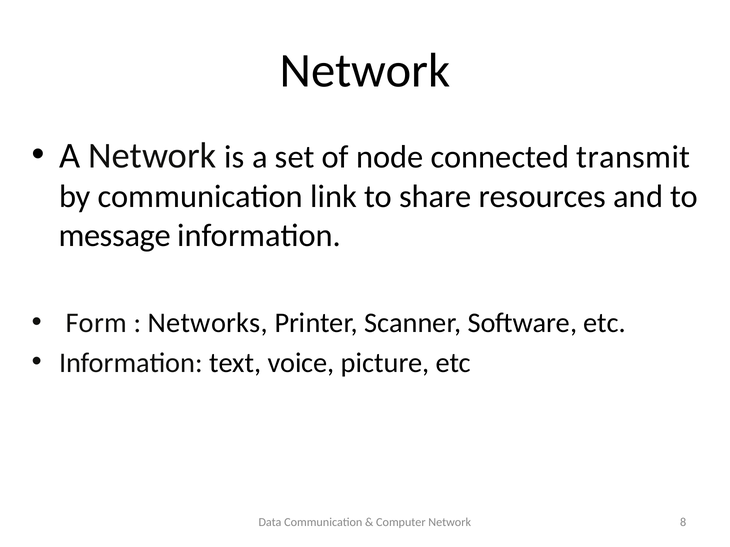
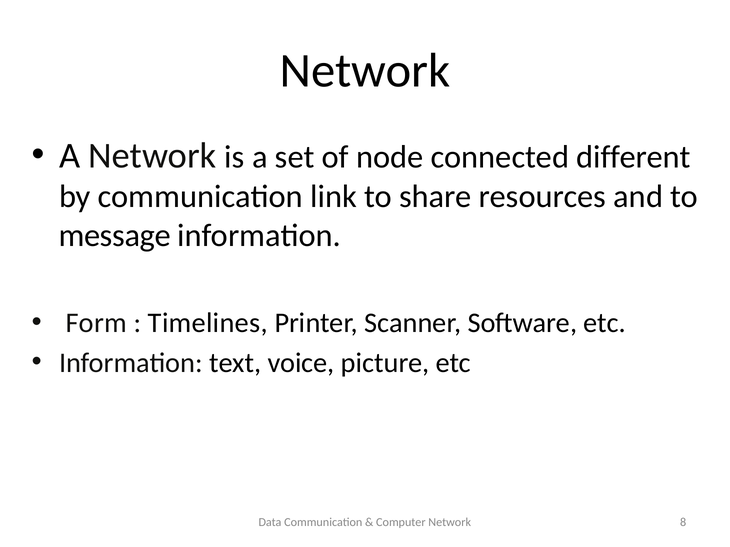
transmit: transmit -> different
Networks: Networks -> Timelines
